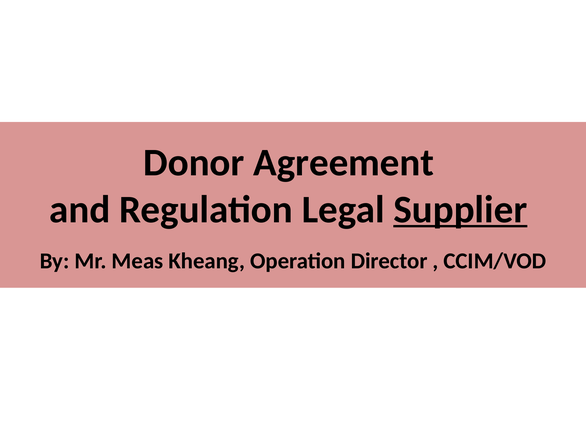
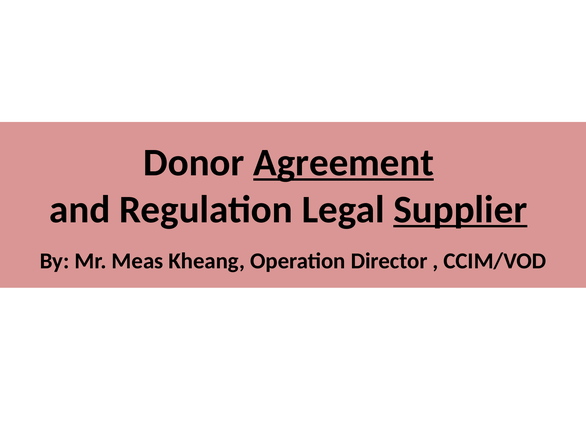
Agreement underline: none -> present
